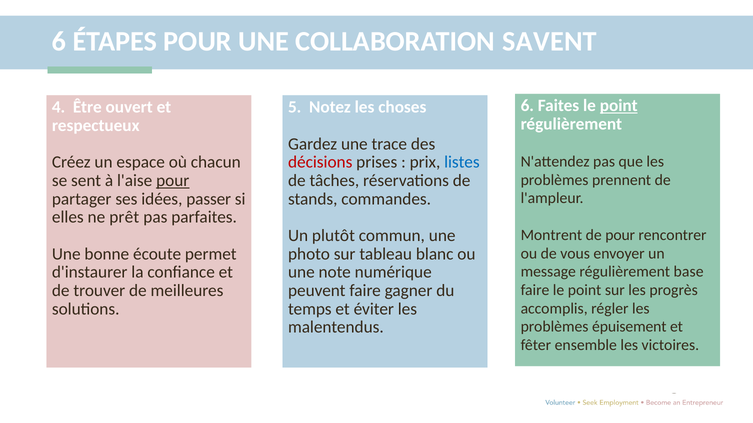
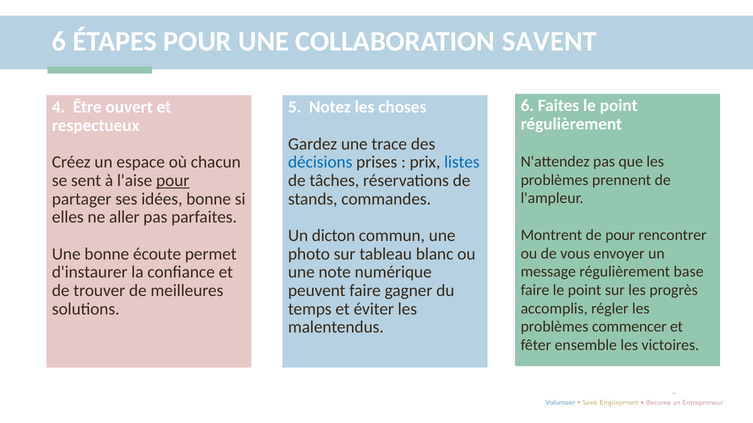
point at (619, 106) underline: present -> none
décisions colour: red -> blue
idées passer: passer -> bonne
prêt: prêt -> aller
plutôt: plutôt -> dicton
épuisement: épuisement -> commencer
